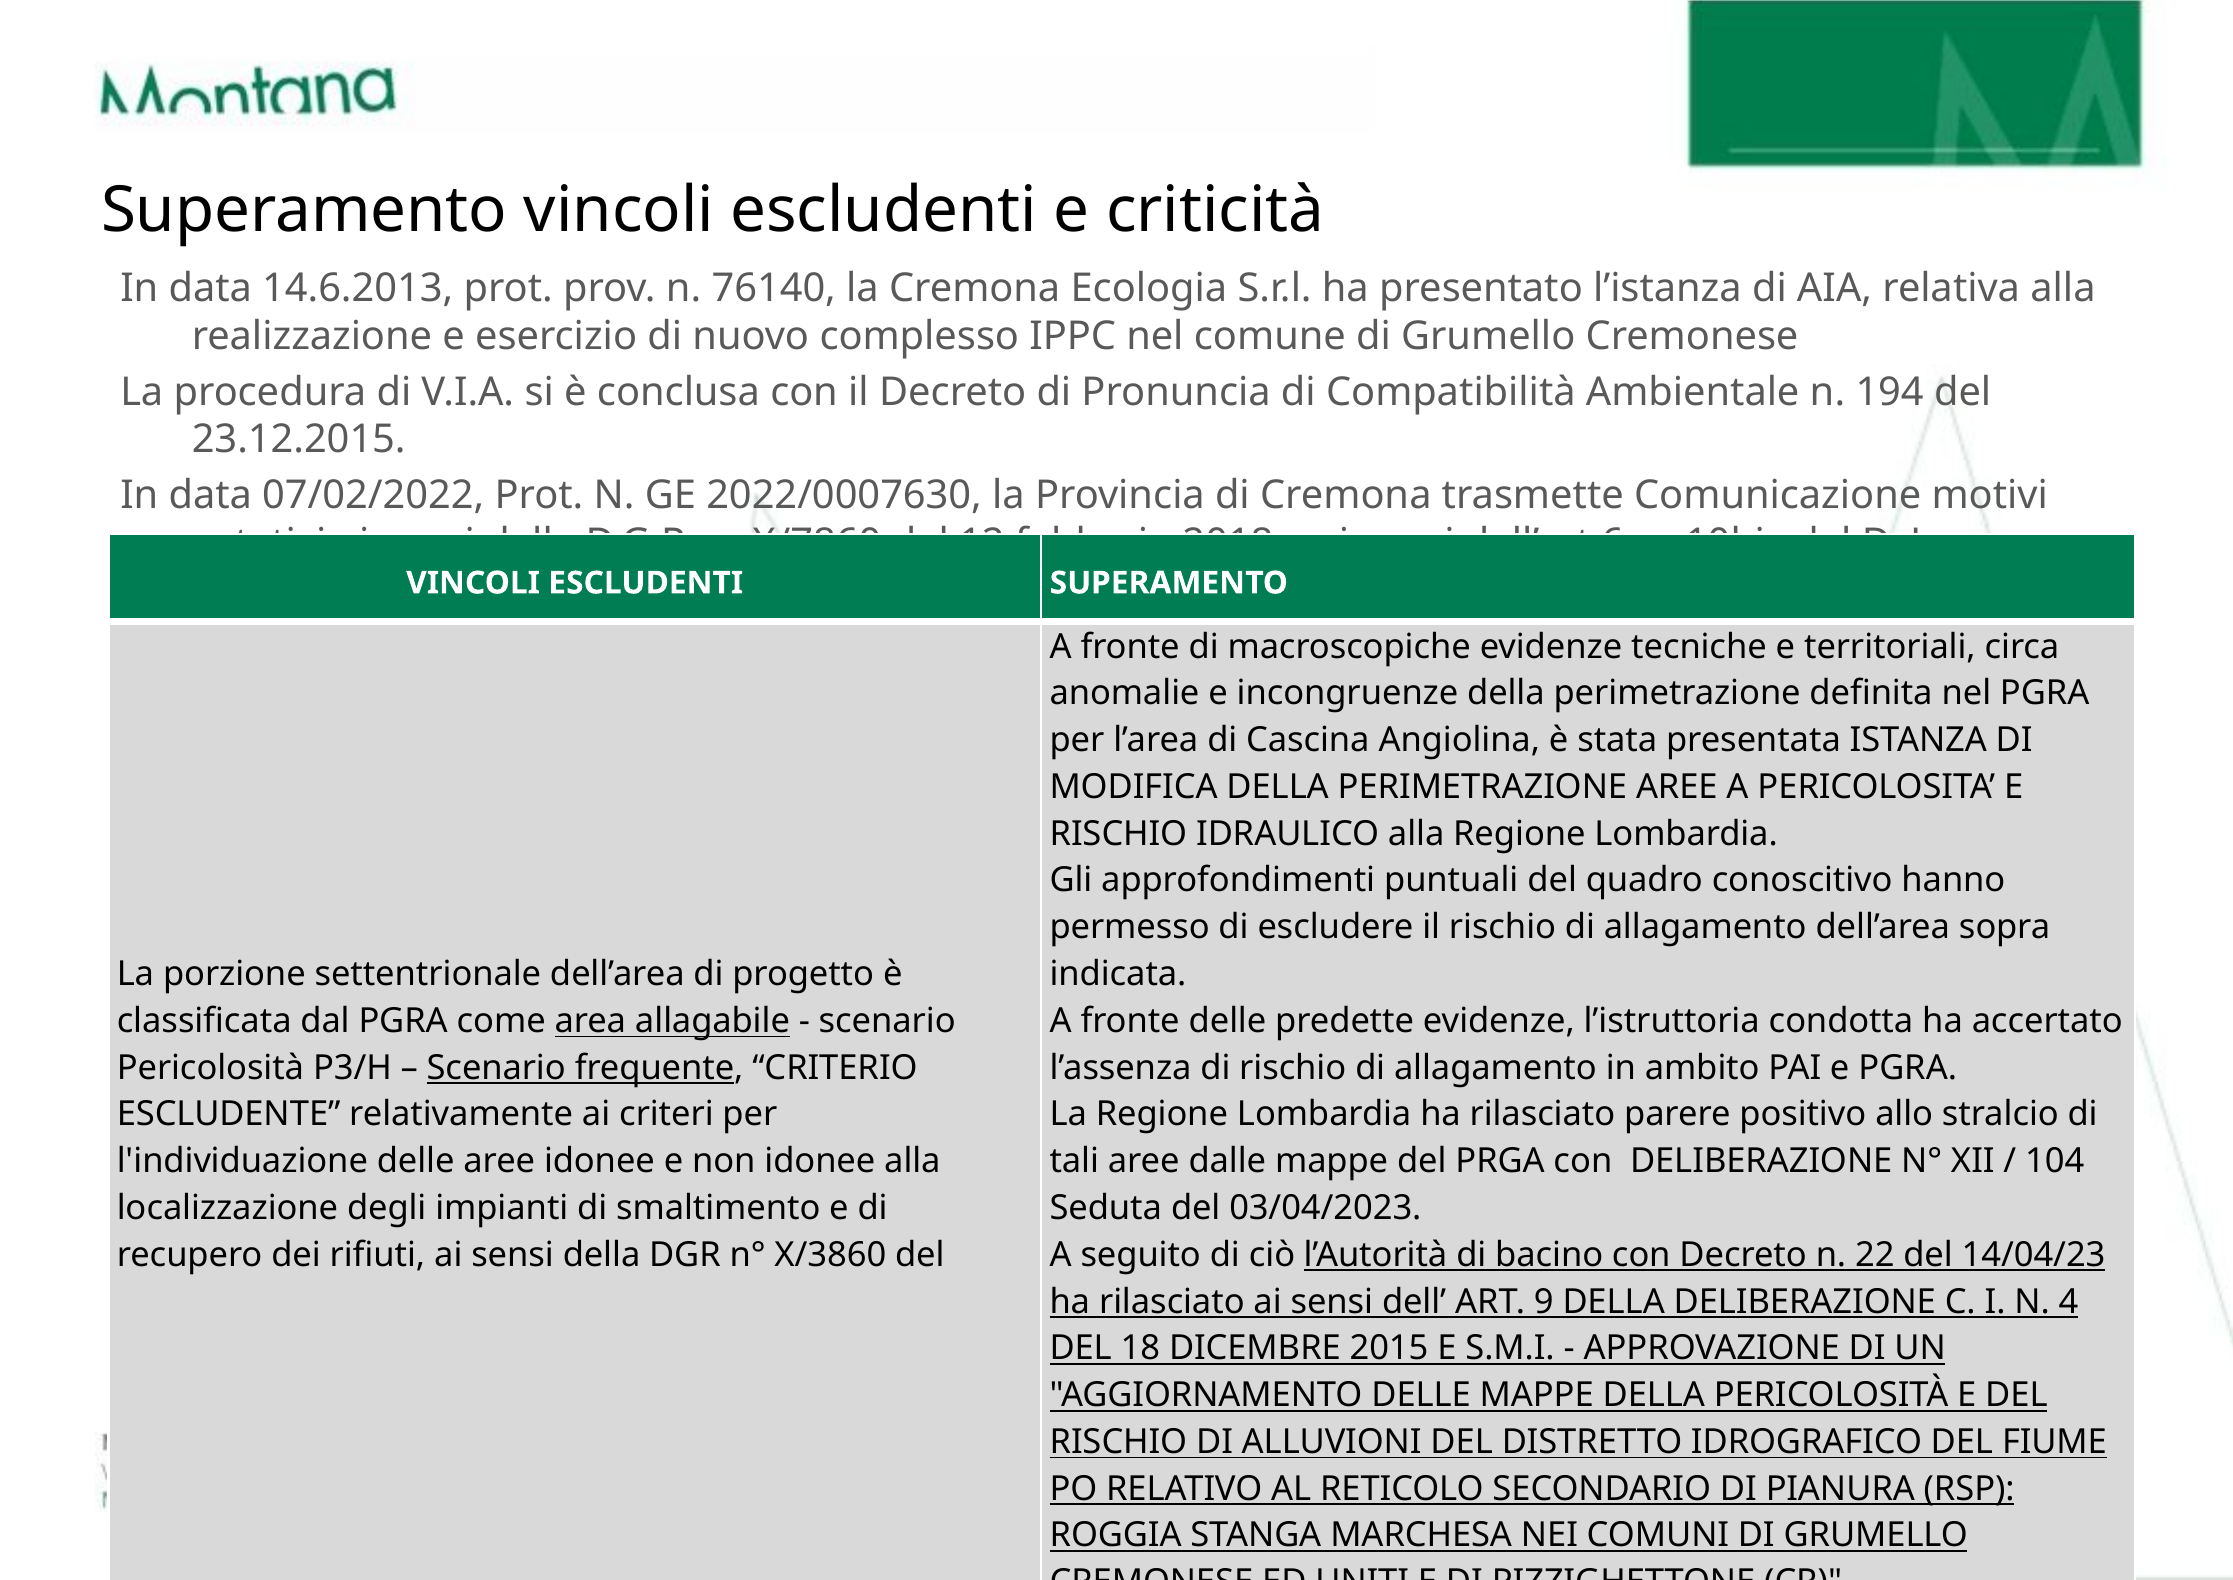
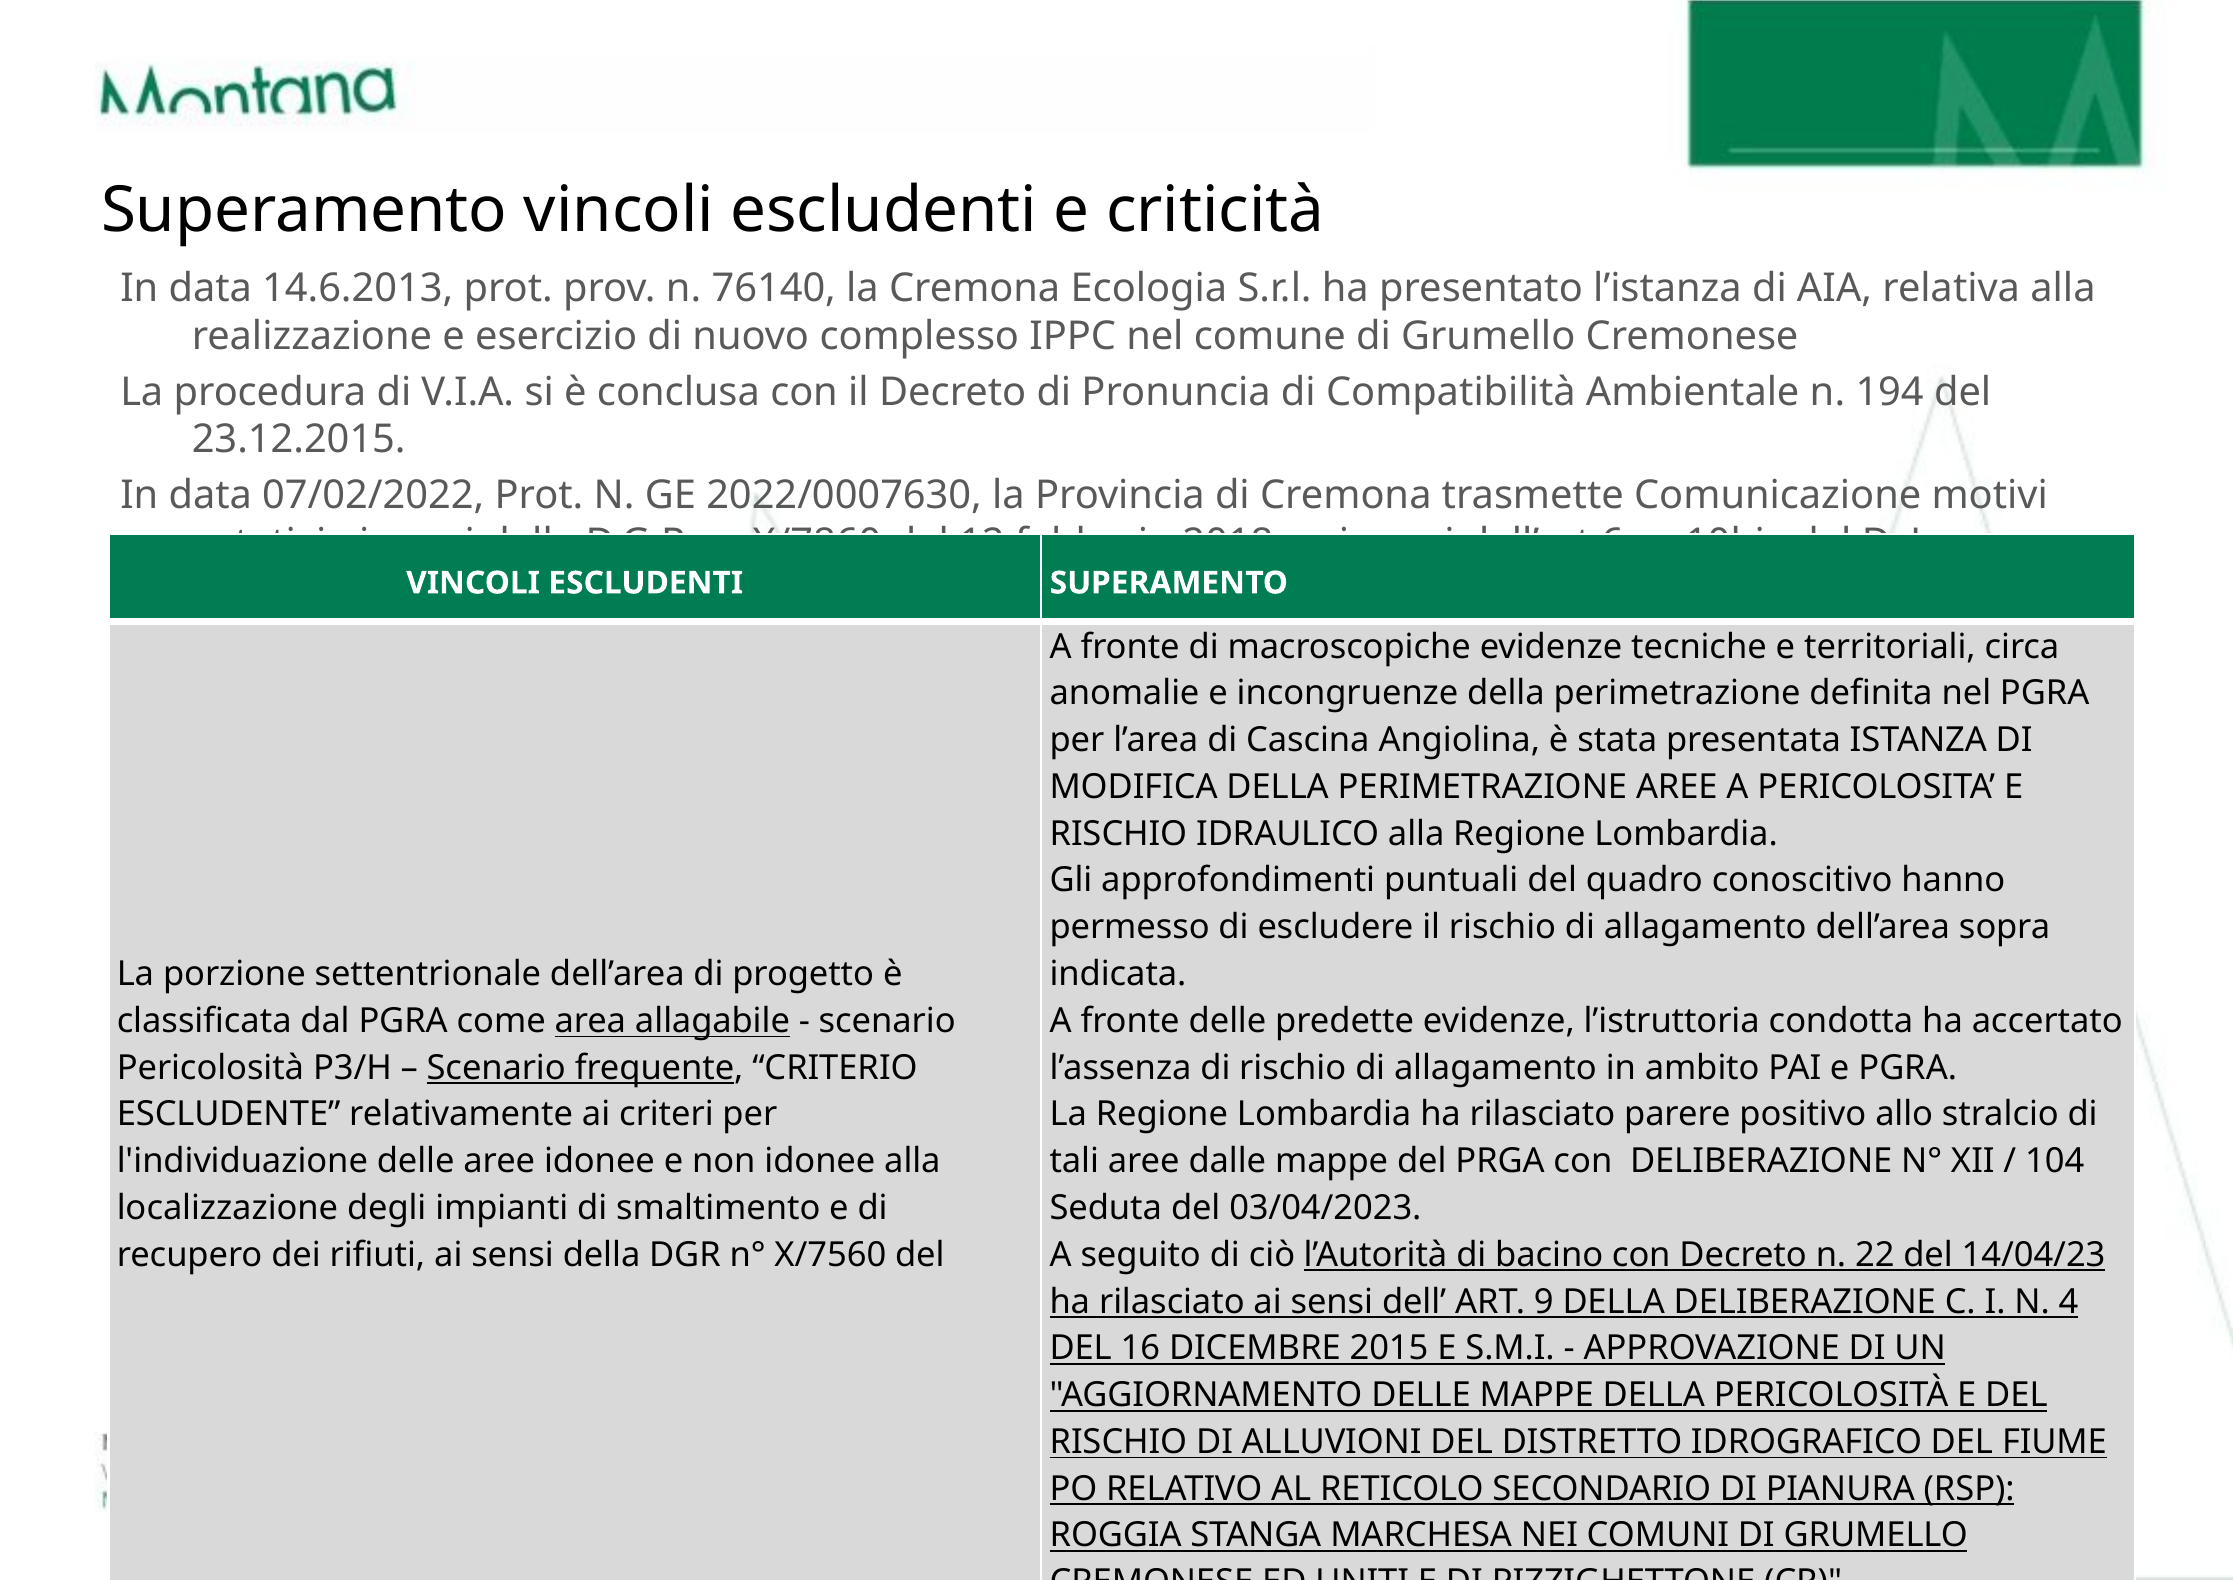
X/3860: X/3860 -> X/7560
18: 18 -> 16
